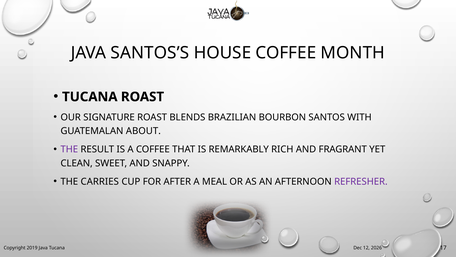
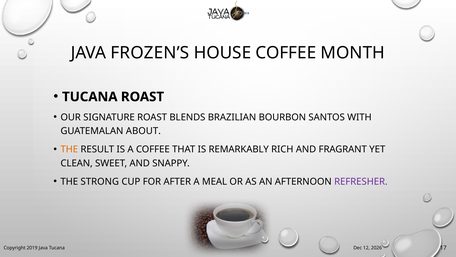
SANTOS’S: SANTOS’S -> FROZEN’S
THE at (69, 149) colour: purple -> orange
CARRIES: CARRIES -> STRONG
